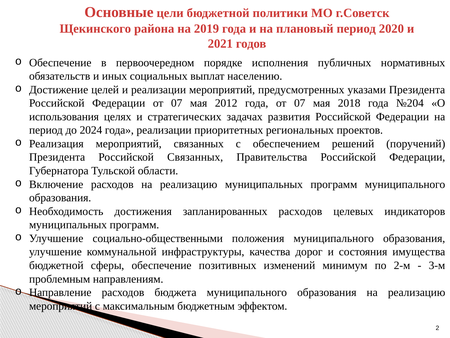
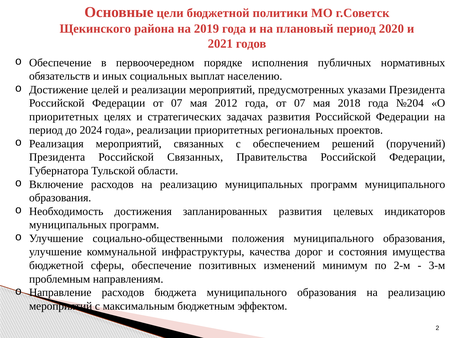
использования at (64, 117): использования -> приоритетных
запланированных расходов: расходов -> развития
